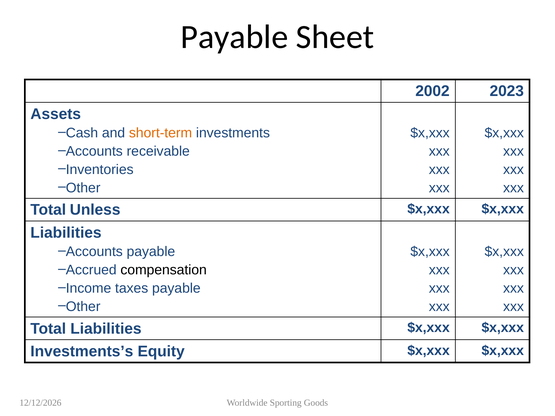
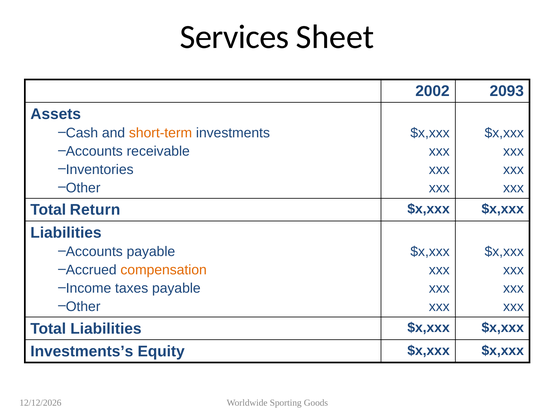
Payable at (234, 37): Payable -> Services
2023: 2023 -> 2093
Unless: Unless -> Return
compensation colour: black -> orange
